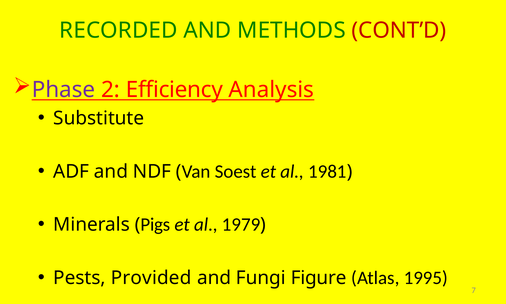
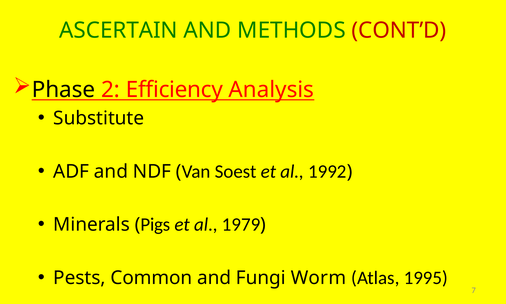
RECORDED: RECORDED -> ASCERTAIN
Phase colour: purple -> black
1981: 1981 -> 1992
Provided: Provided -> Common
Figure: Figure -> Worm
